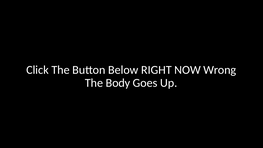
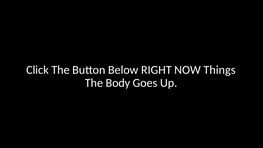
Wrong: Wrong -> Things
